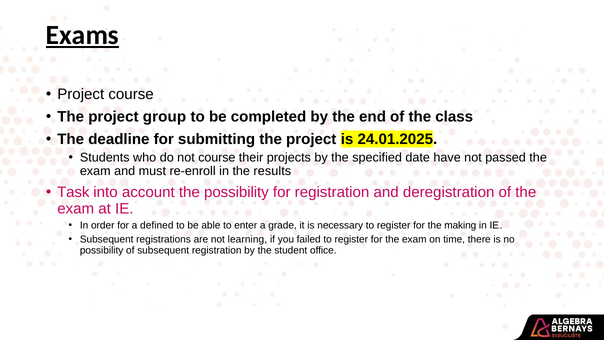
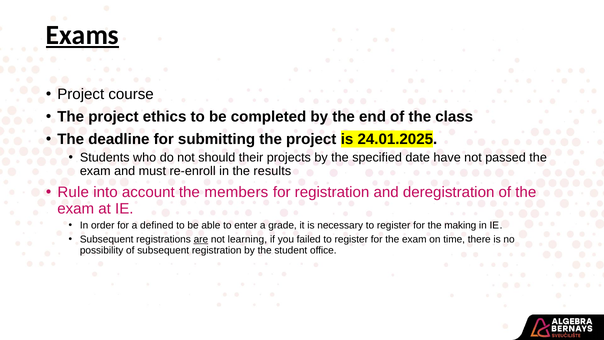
group: group -> ethics
not course: course -> should
Task: Task -> Rule
the possibility: possibility -> members
are underline: none -> present
